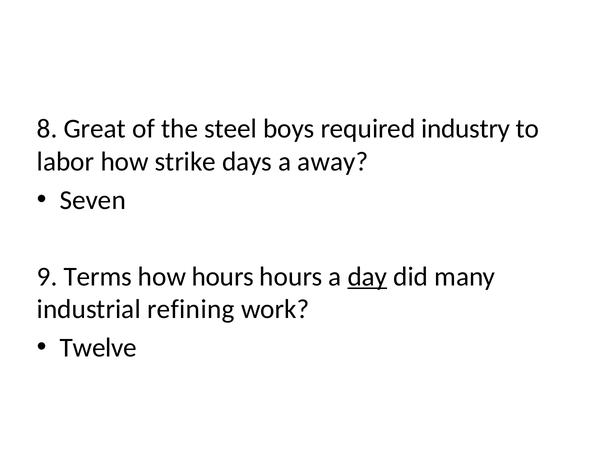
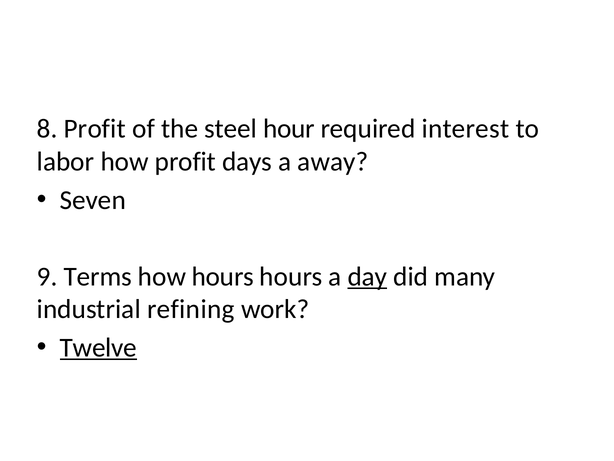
8 Great: Great -> Profit
boys: boys -> hour
industry: industry -> interest
how strike: strike -> profit
Twelve underline: none -> present
